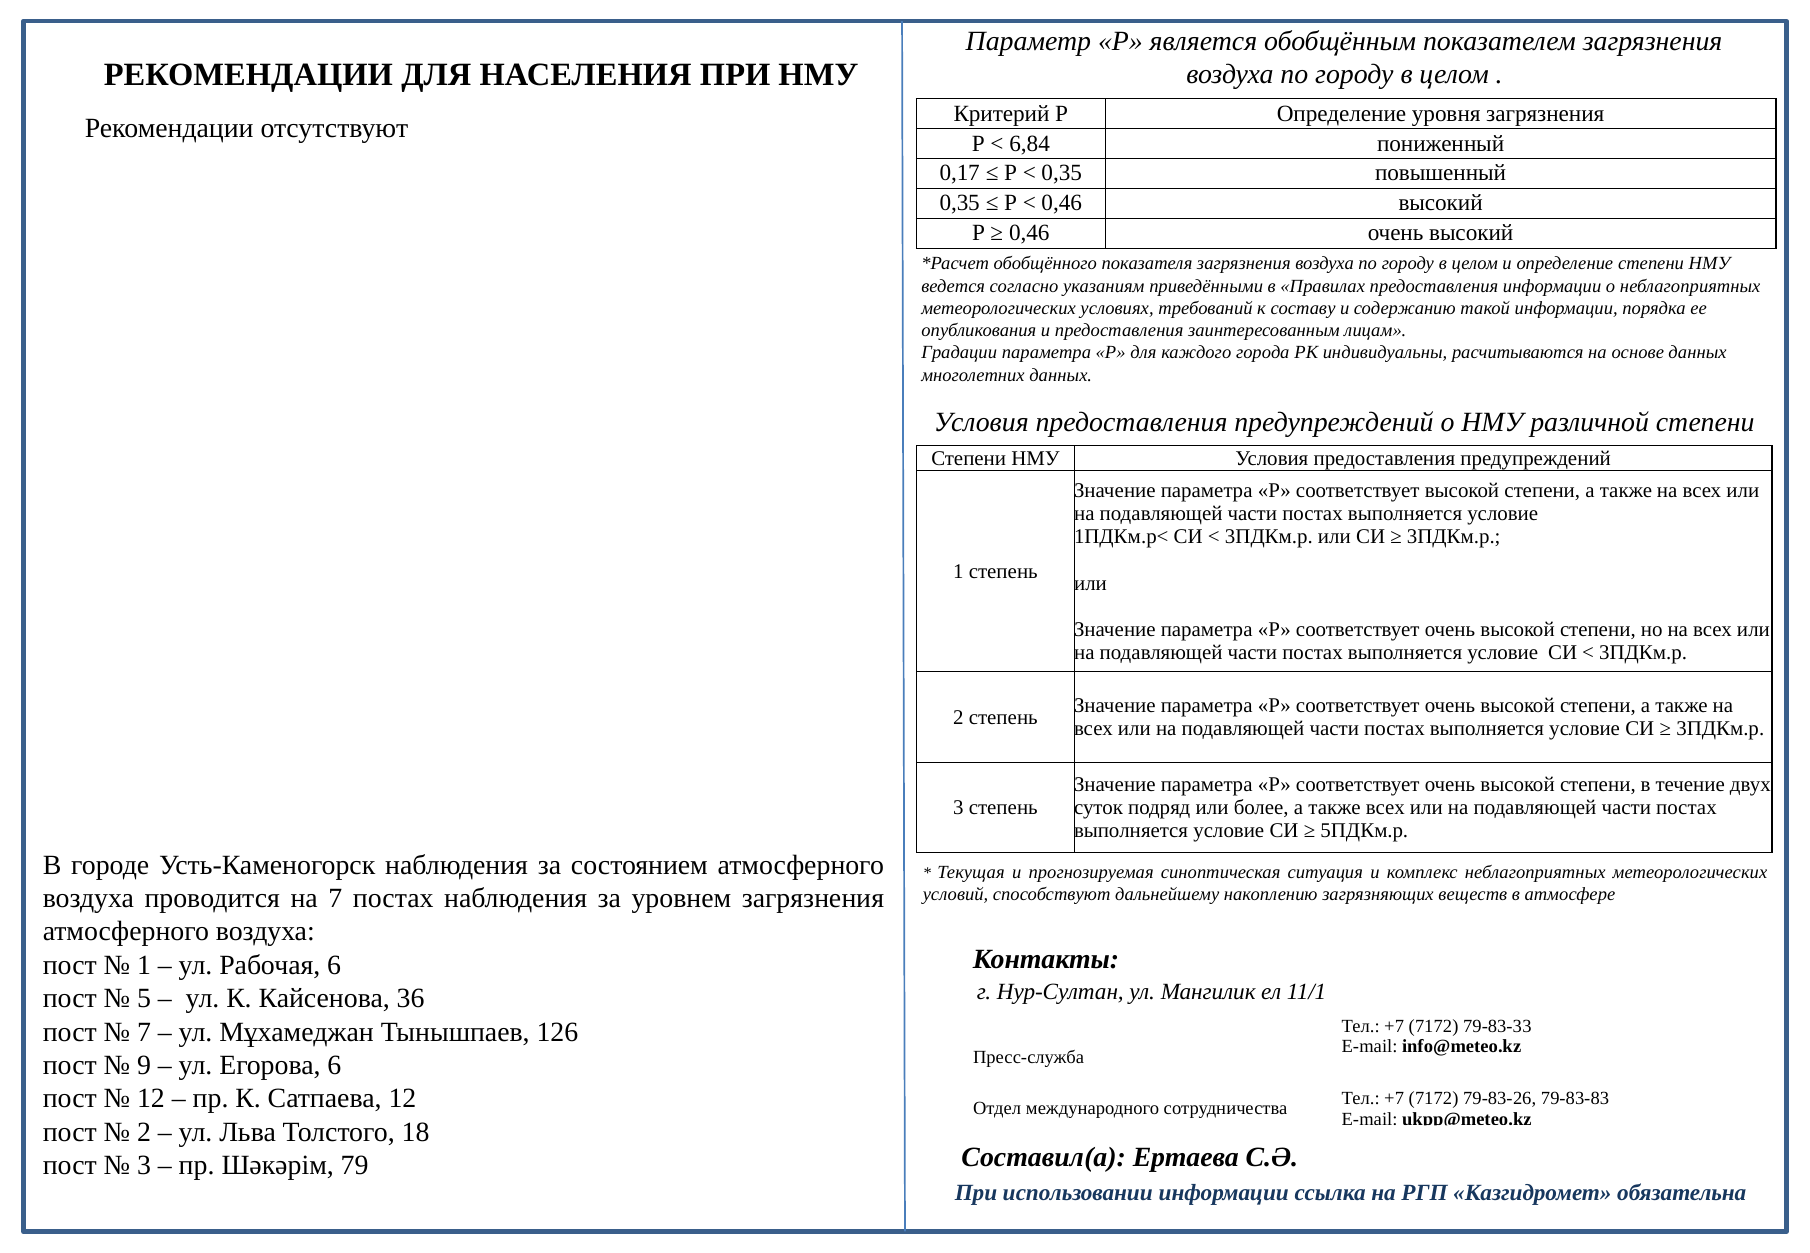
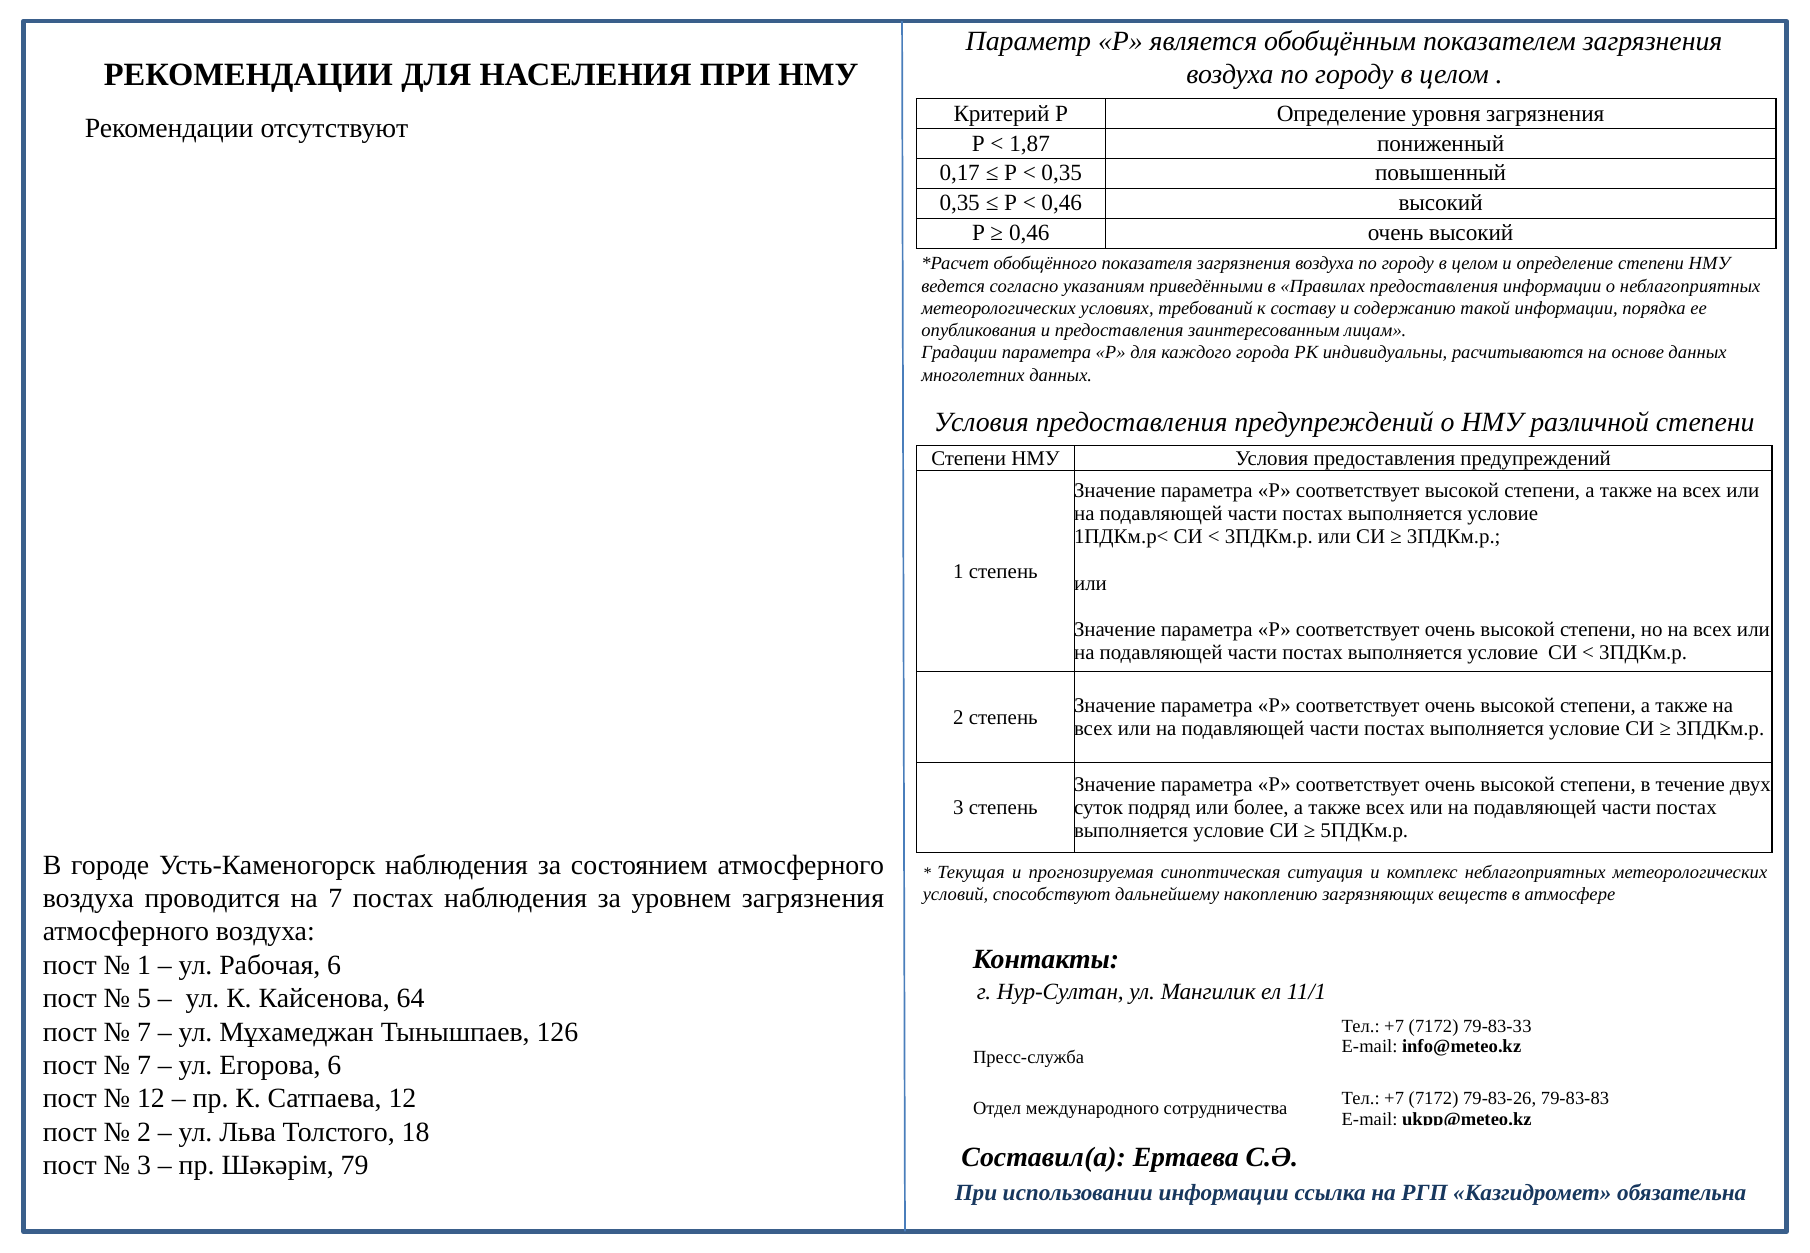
6,84: 6,84 -> 1,87
36: 36 -> 64
9 at (144, 1065): 9 -> 7
